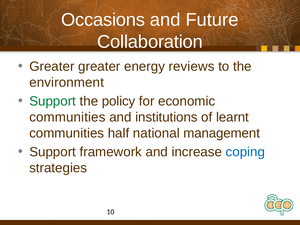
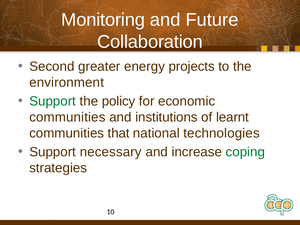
Occasions: Occasions -> Monitoring
Greater at (52, 67): Greater -> Second
reviews: reviews -> projects
half: half -> that
management: management -> technologies
framework: framework -> necessary
coping colour: blue -> green
